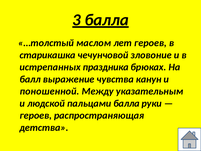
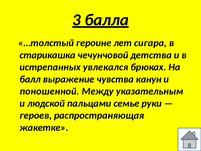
маслом: маслом -> героине
лет героев: героев -> сигара
зловоние: зловоние -> детства
праздника: праздника -> увлекался
пальцами балла: балла -> семье
детства: детства -> жакетке
